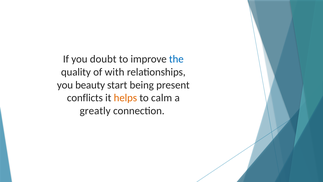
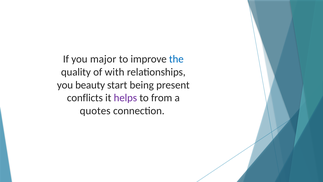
doubt: doubt -> major
helps colour: orange -> purple
calm: calm -> from
greatly: greatly -> quotes
